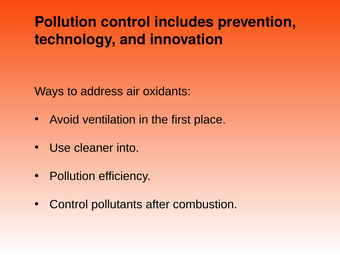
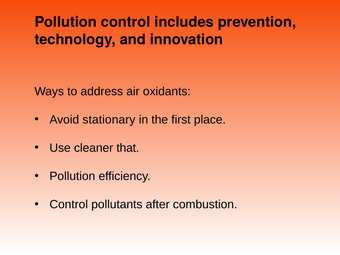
ventilation: ventilation -> stationary
into: into -> that
